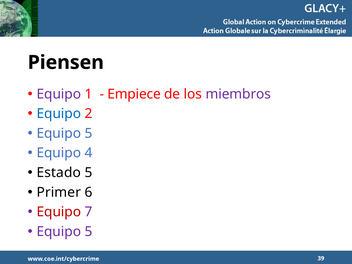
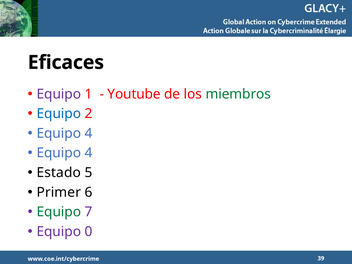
Piensen: Piensen -> Eficaces
Empiece: Empiece -> Youtube
miembros colour: purple -> green
5 at (89, 133): 5 -> 4
Equipo at (59, 212) colour: red -> green
5 at (89, 232): 5 -> 0
